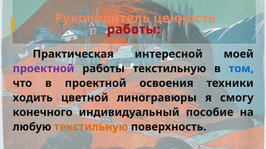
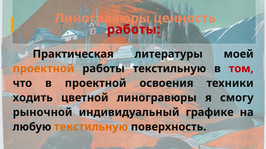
Руководитель at (102, 18): Руководитель -> Линогравюры
интересной: интересной -> литературы
проектной at (43, 69) colour: purple -> orange
том colour: blue -> red
конечного: конечного -> рыночной
пособие: пособие -> графике
